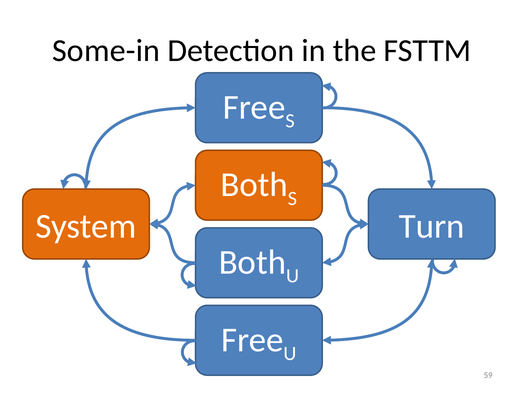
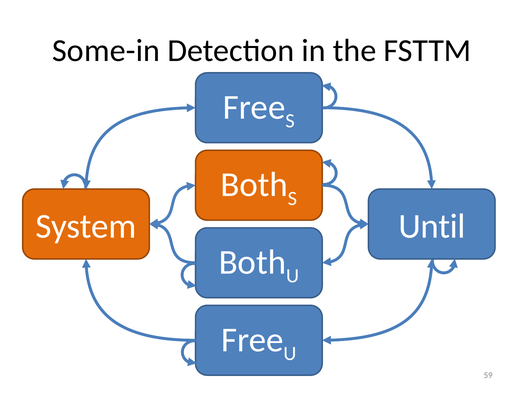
Turn: Turn -> Until
